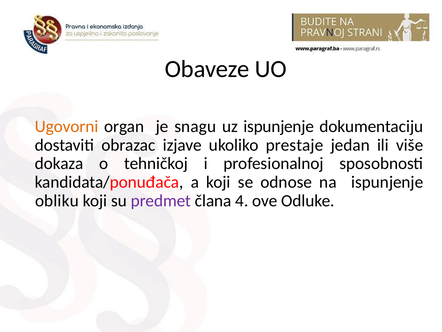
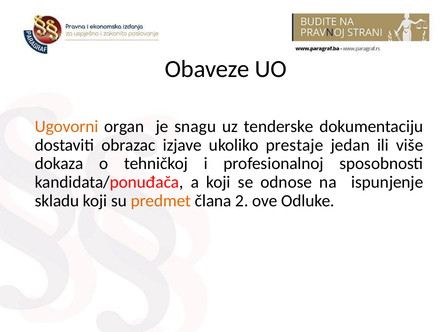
uz ispunjenje: ispunjenje -> tenderske
obliku: obliku -> skladu
predmet colour: purple -> orange
4: 4 -> 2
